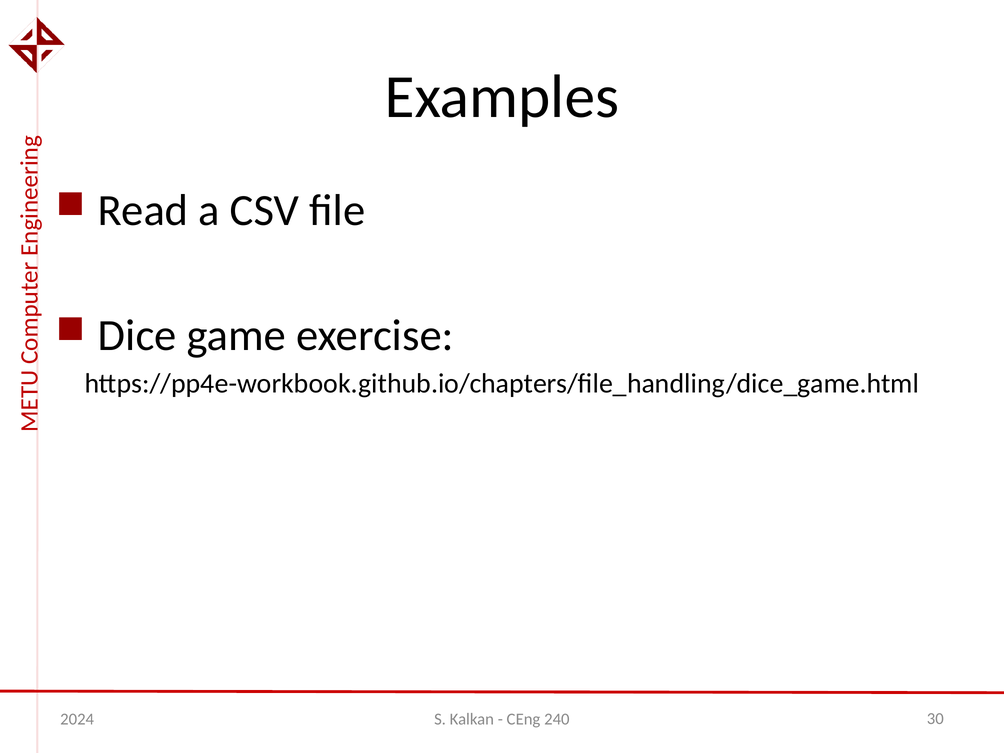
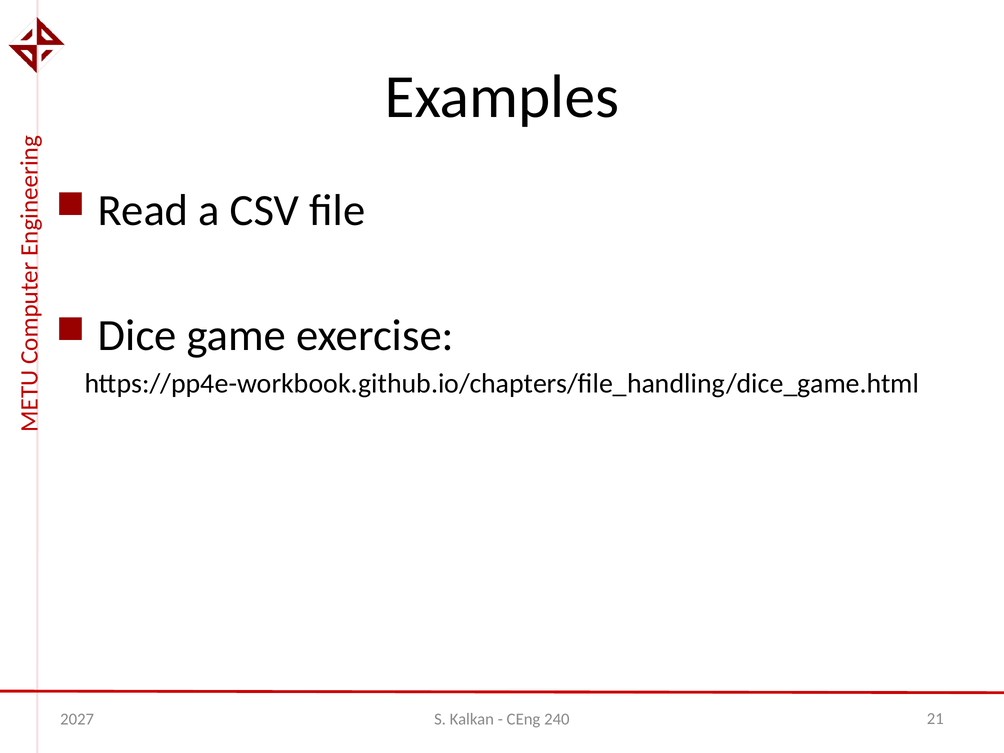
2024: 2024 -> 2027
30: 30 -> 21
